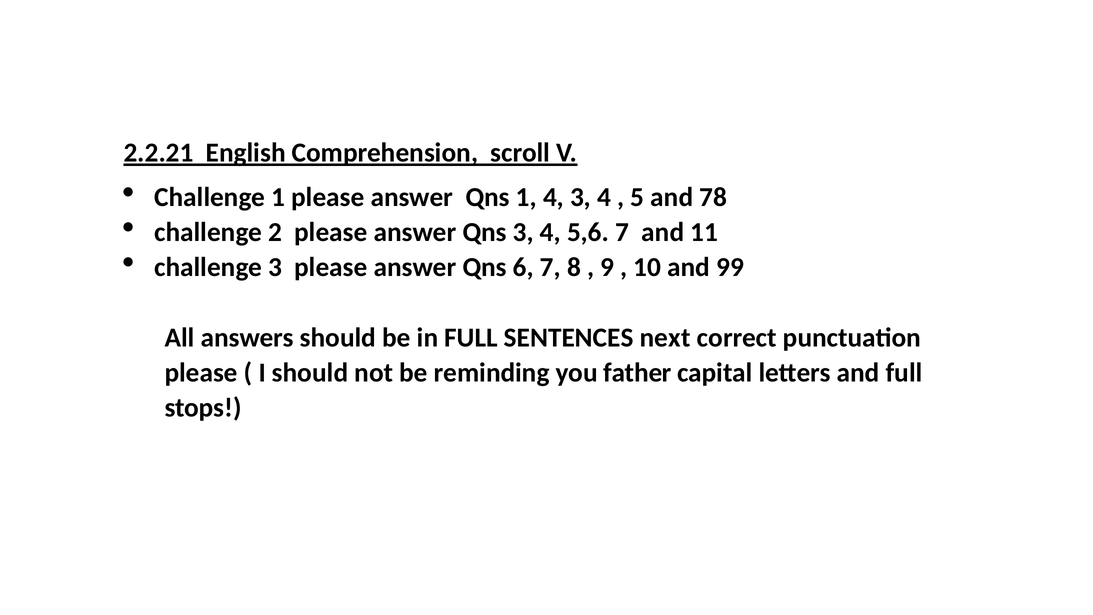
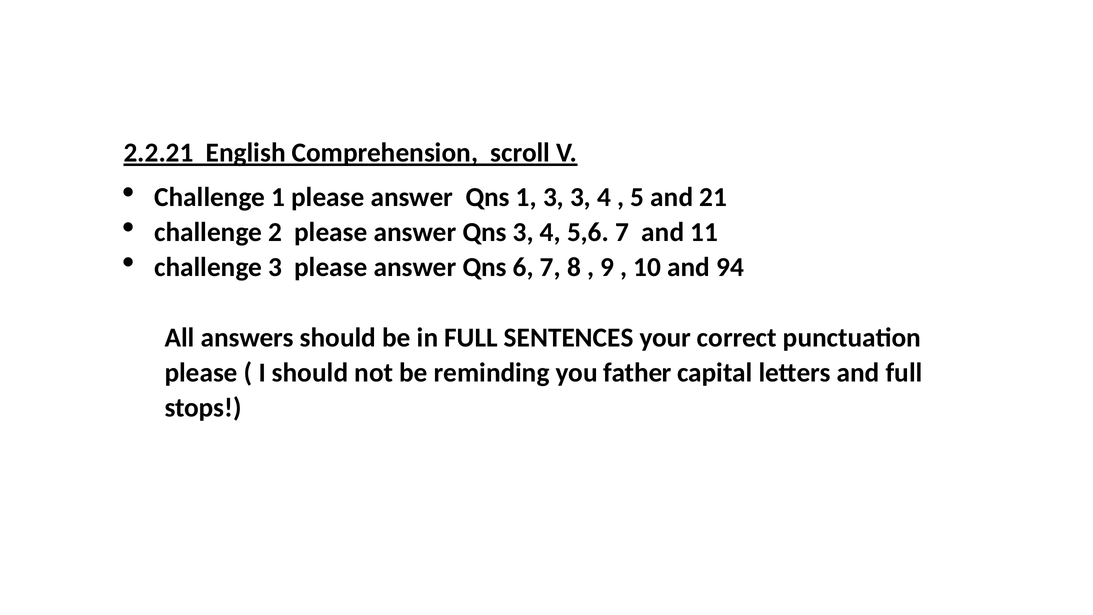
1 4: 4 -> 3
78: 78 -> 21
99: 99 -> 94
next: next -> your
